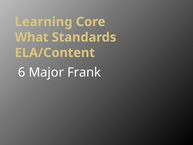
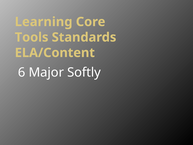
What: What -> Tools
Frank: Frank -> Softly
